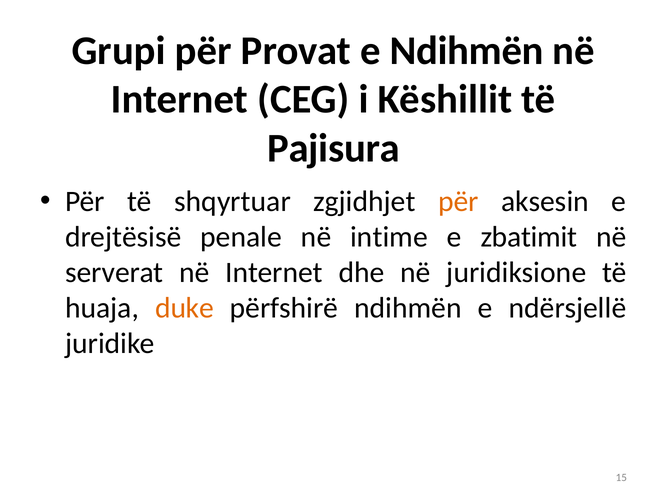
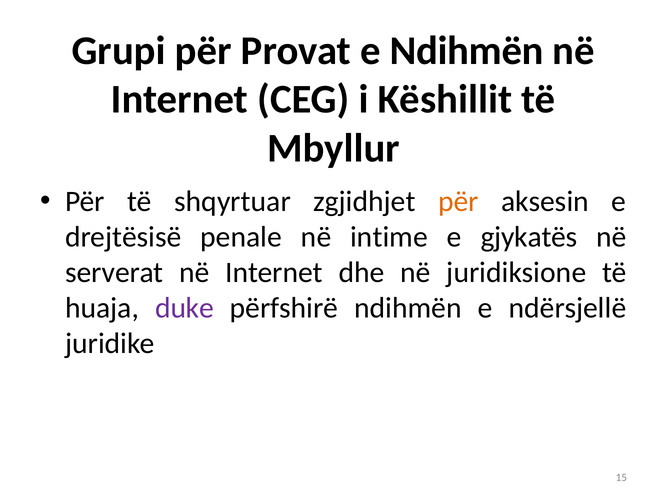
Pajisura: Pajisura -> Mbyllur
zbatimit: zbatimit -> gjykatës
duke colour: orange -> purple
